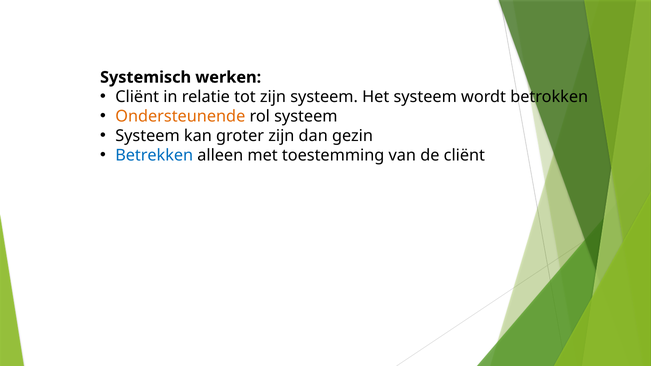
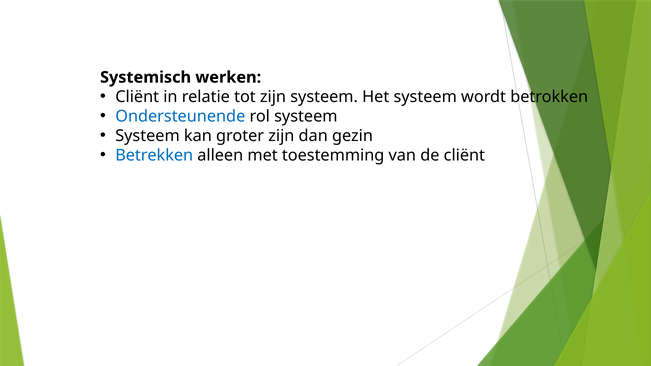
Ondersteunende colour: orange -> blue
